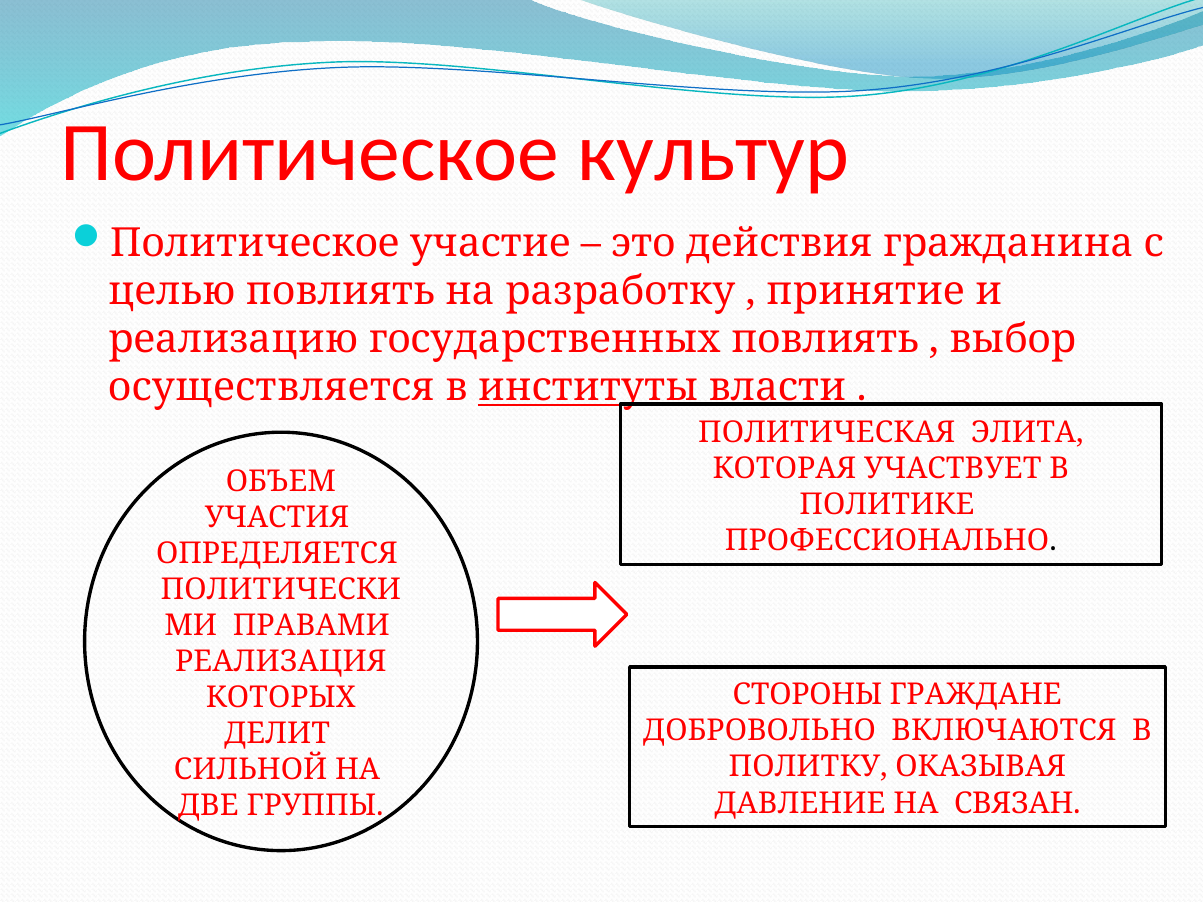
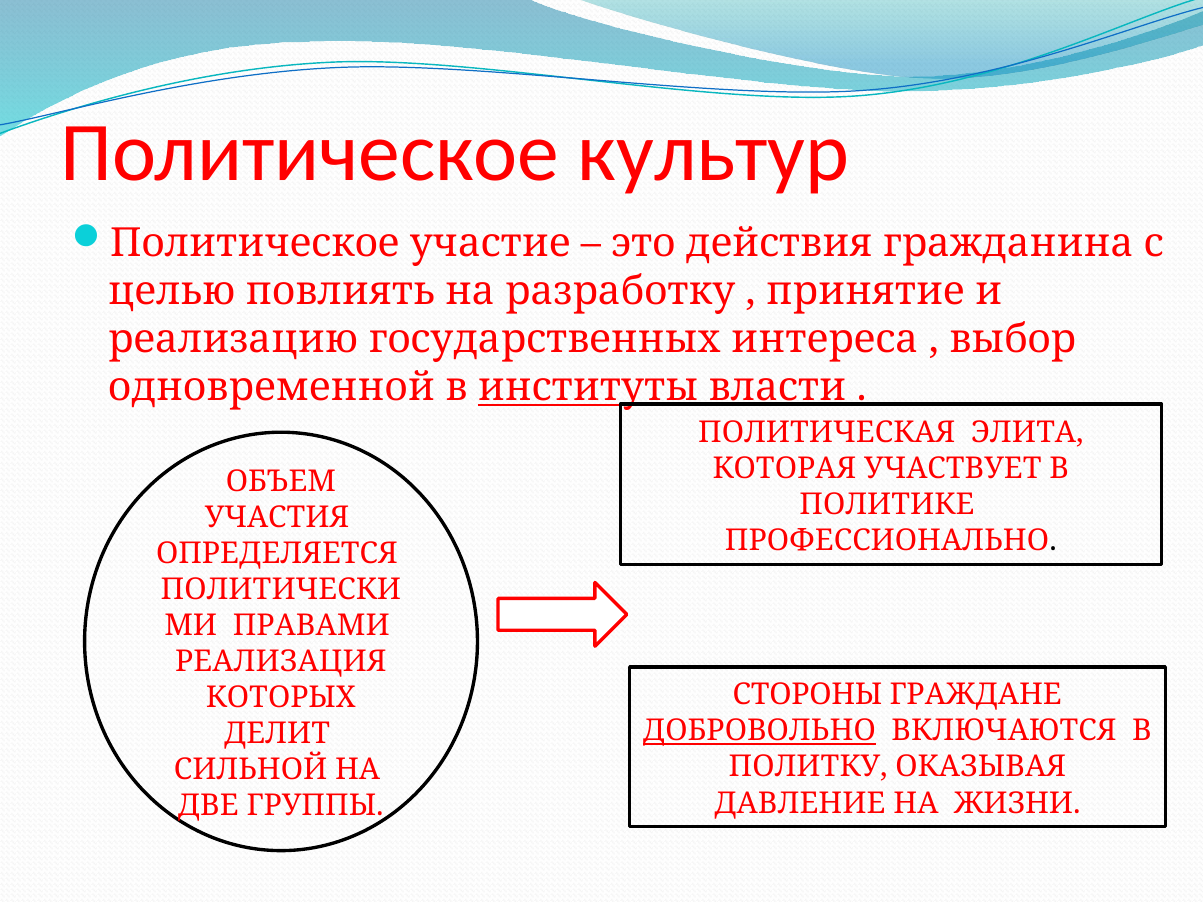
государственных повлиять: повлиять -> интереса
осуществляется: осуществляется -> одновременной
ДОБРОВОЛЬНО underline: none -> present
СВЯЗАН: СВЯЗАН -> ЖИЗНИ
